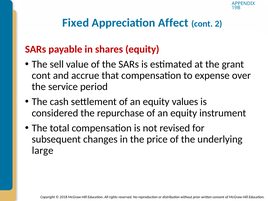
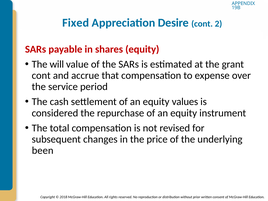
Affect: Affect -> Desire
sell: sell -> will
large: large -> been
